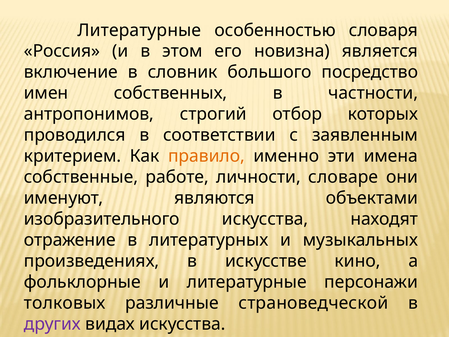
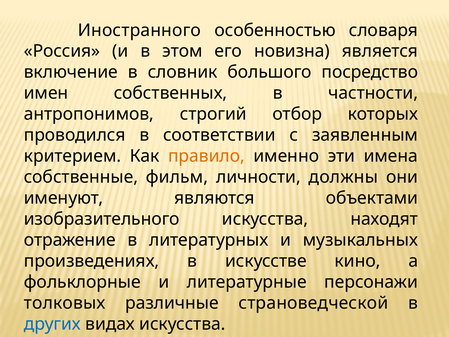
Литературные at (139, 30): Литературные -> Иностранного
работе: работе -> фильм
словаре: словаре -> должны
других colour: purple -> blue
